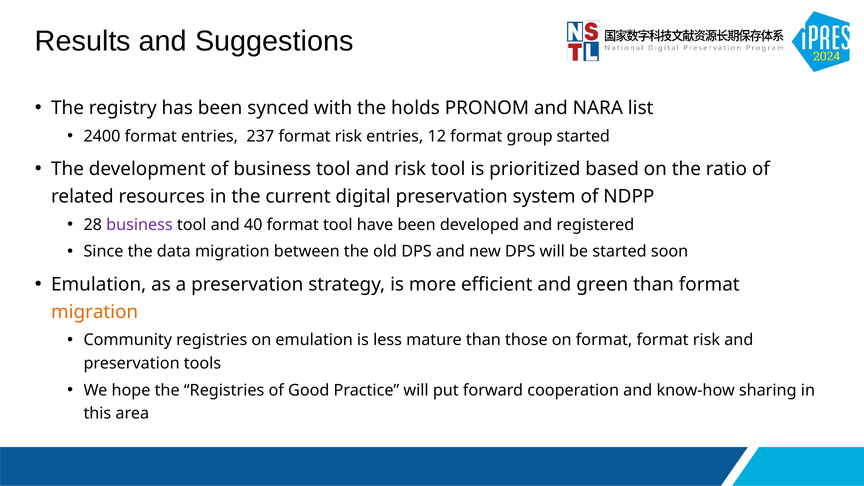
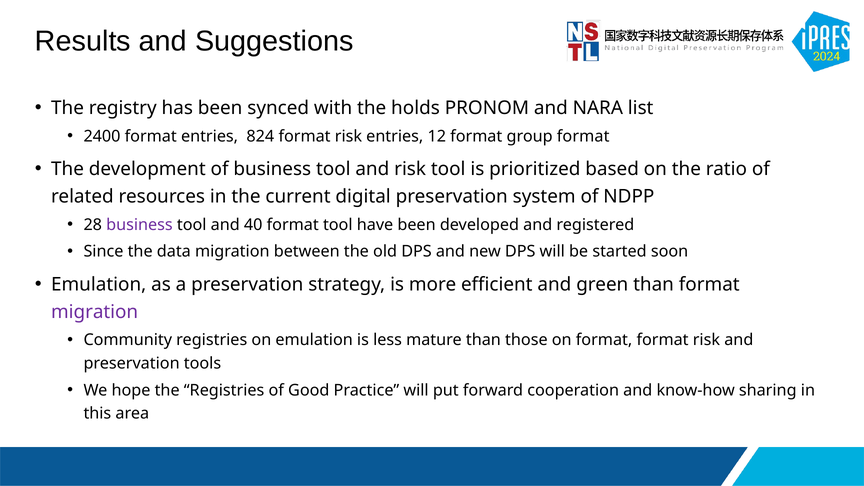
237: 237 -> 824
group started: started -> format
migration at (95, 312) colour: orange -> purple
